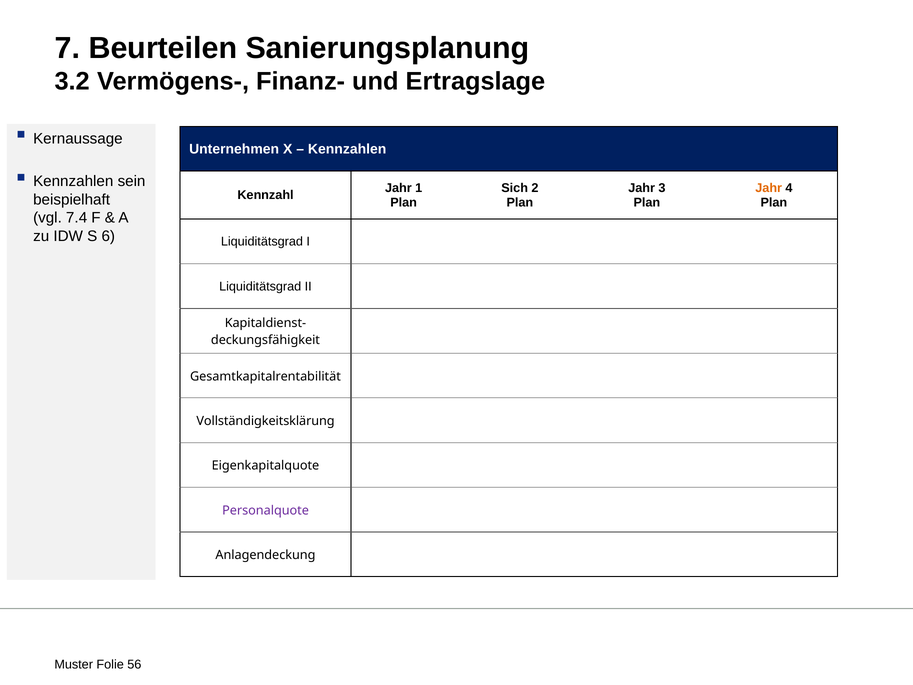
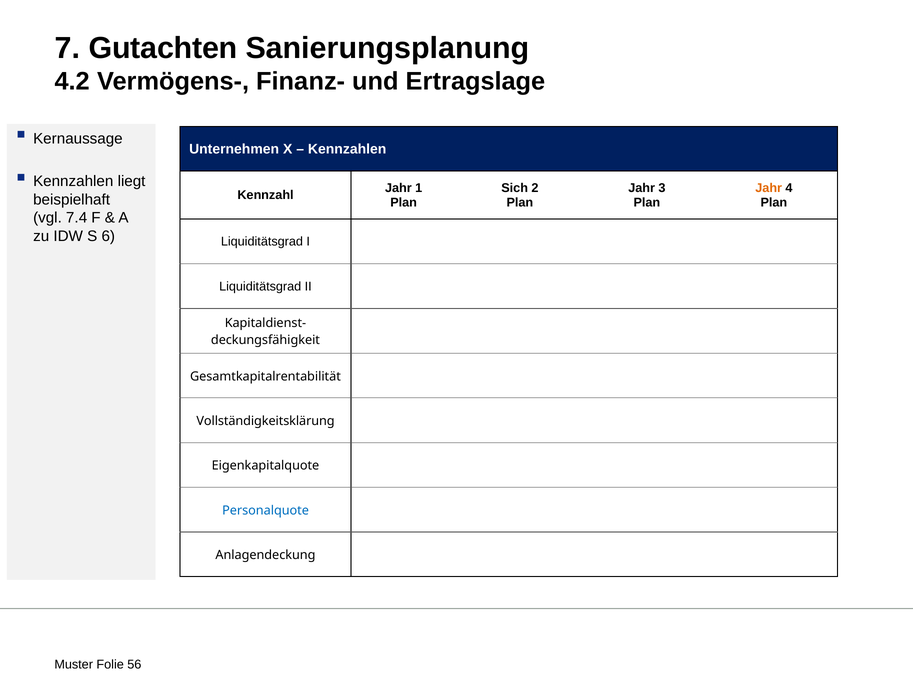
Beurteilen: Beurteilen -> Gutachten
3.2: 3.2 -> 4.2
sein: sein -> liegt
Personalquote colour: purple -> blue
